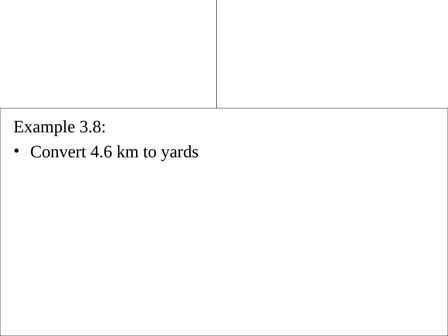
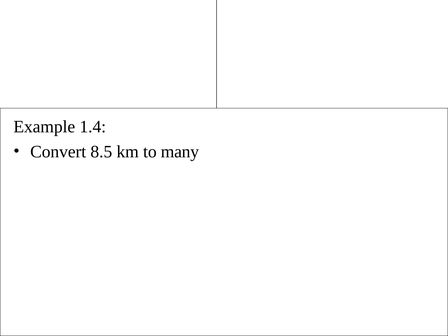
3.8: 3.8 -> 1.4
4.6: 4.6 -> 8.5
yards: yards -> many
